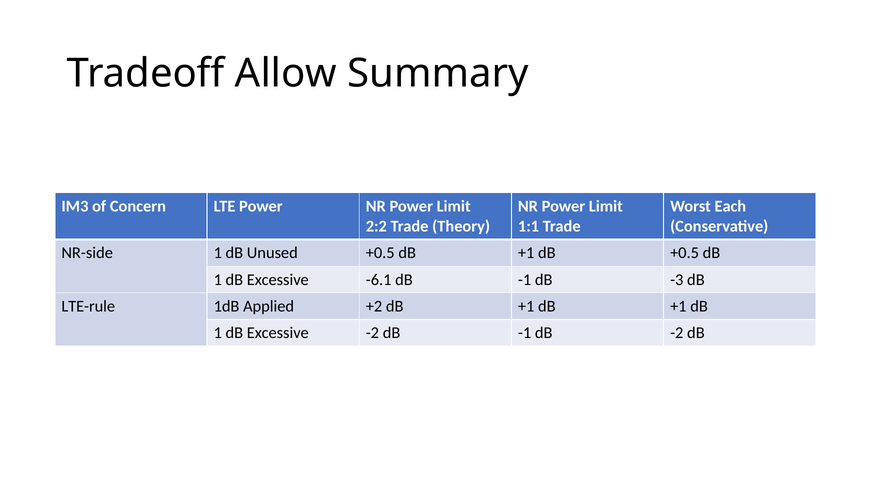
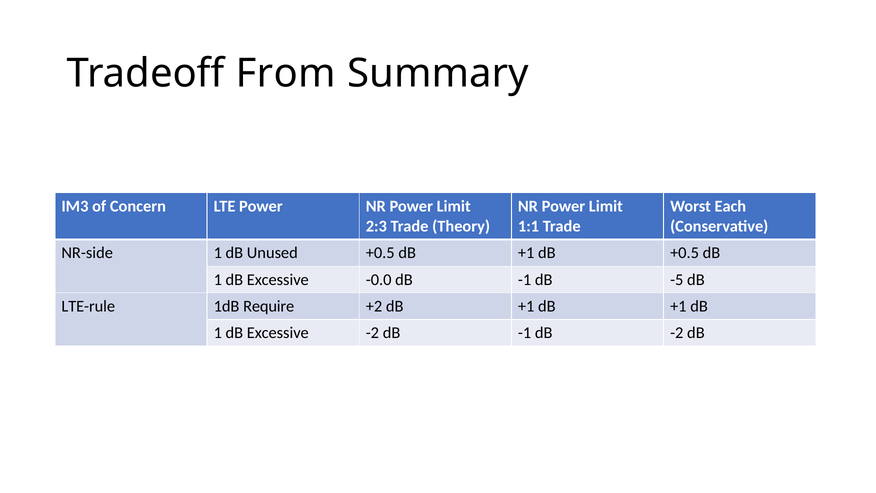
Allow: Allow -> From
2:2: 2:2 -> 2:3
-6.1: -6.1 -> -0.0
-3: -3 -> -5
Applied: Applied -> Require
